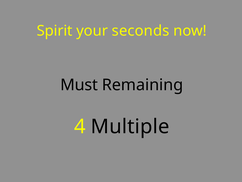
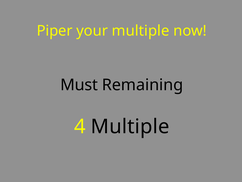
Spirit: Spirit -> Piper
your seconds: seconds -> multiple
